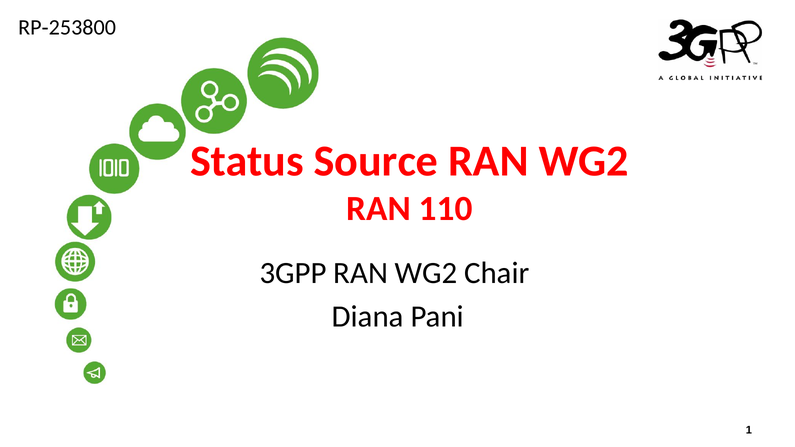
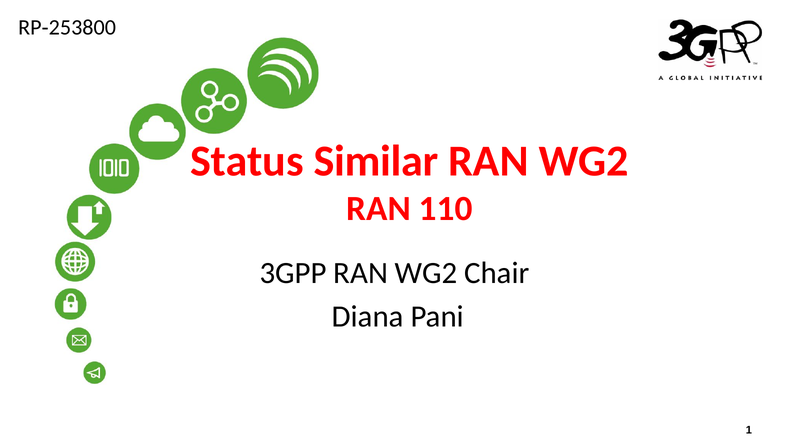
Source: Source -> Similar
